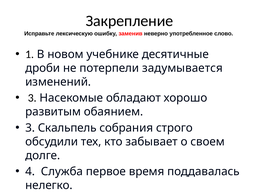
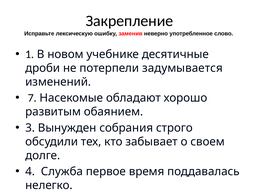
3 at (32, 98): 3 -> 7
Скальпель: Скальпель -> Вынужден
